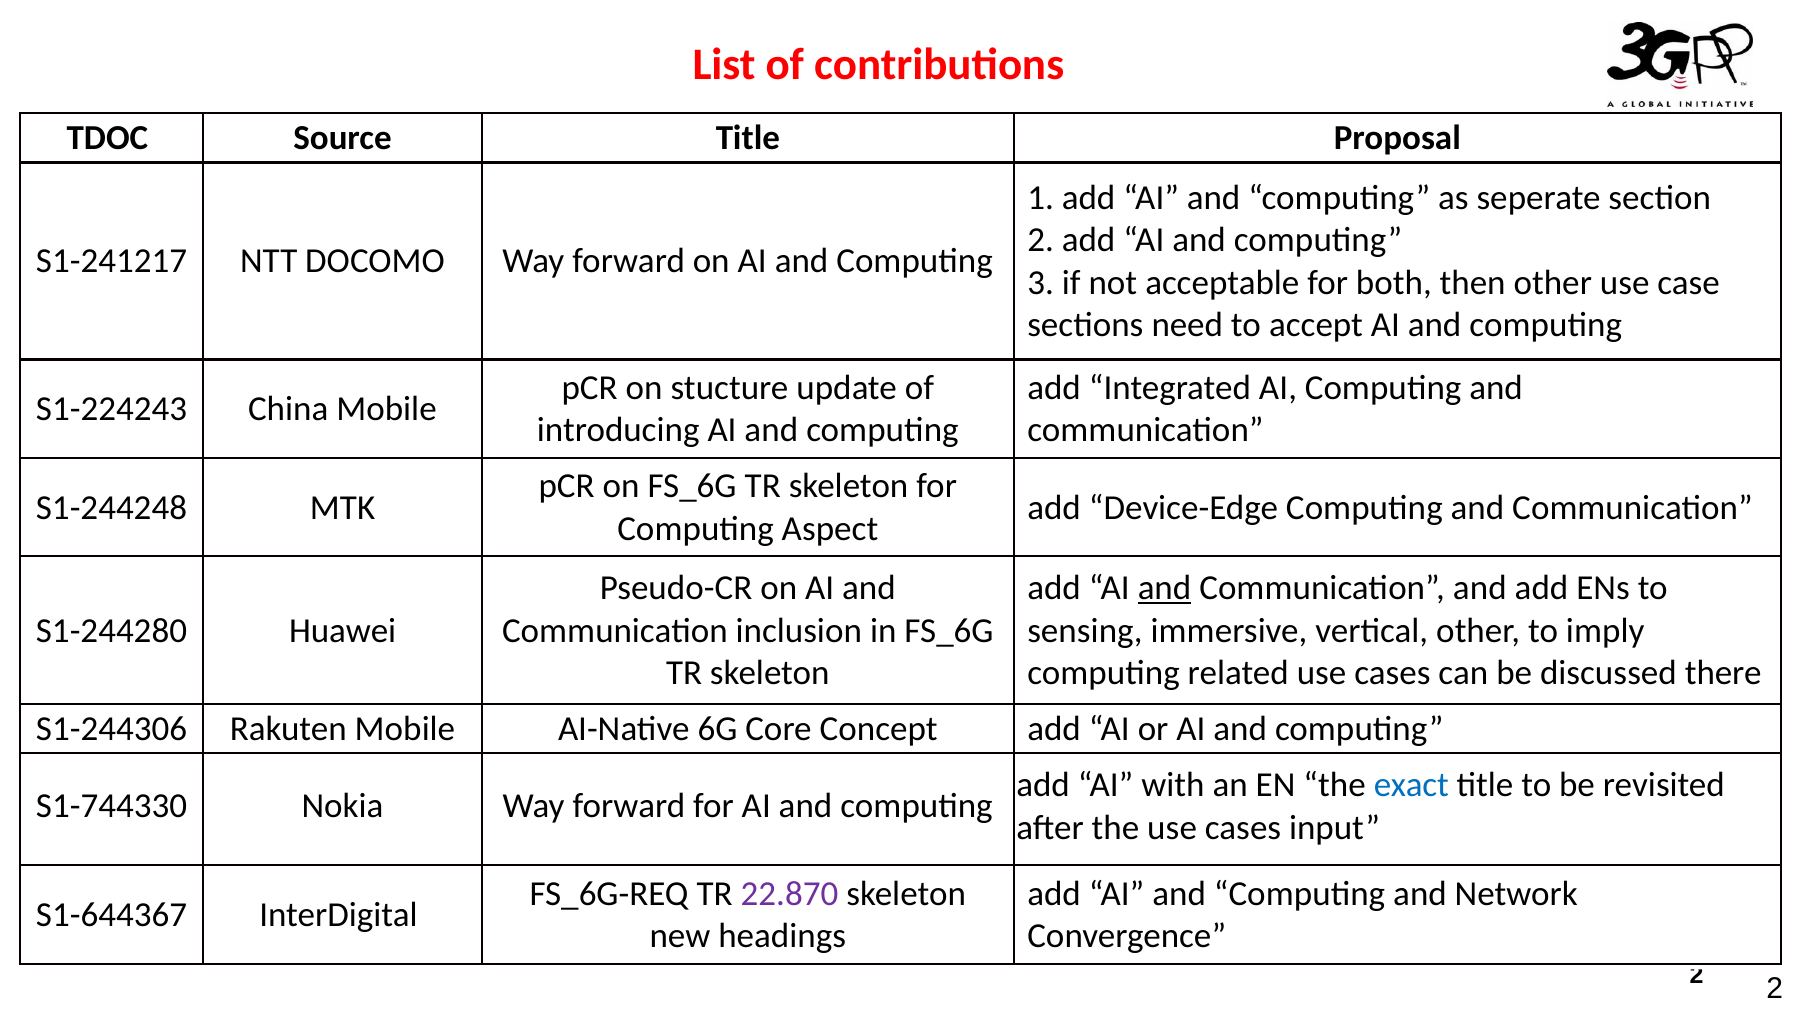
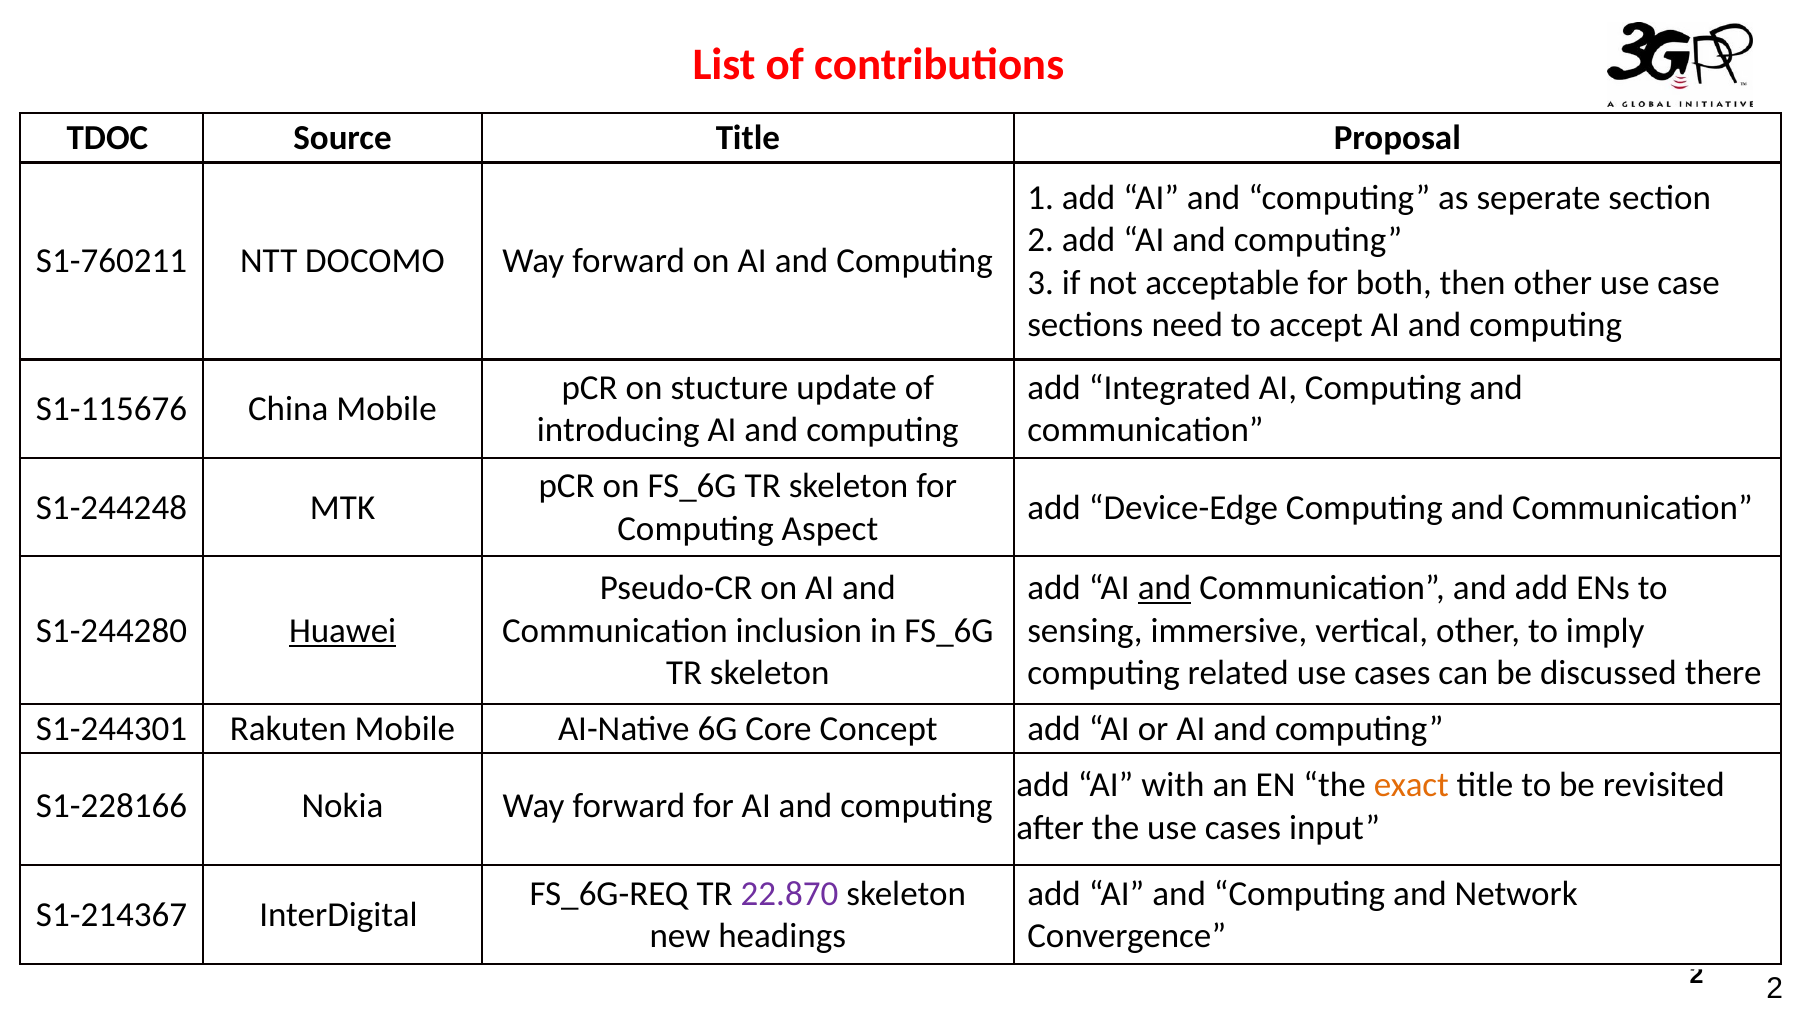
S1-241217: S1-241217 -> S1-760211
S1-224243: S1-224243 -> S1-115676
Huawei underline: none -> present
S1-244306: S1-244306 -> S1-244301
exact colour: blue -> orange
S1-744330: S1-744330 -> S1-228166
S1-644367: S1-644367 -> S1-214367
